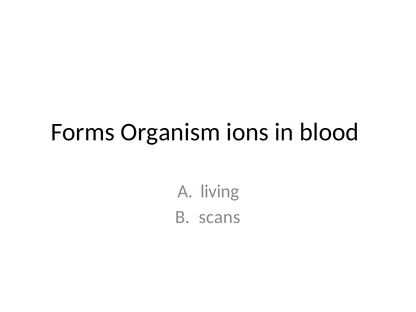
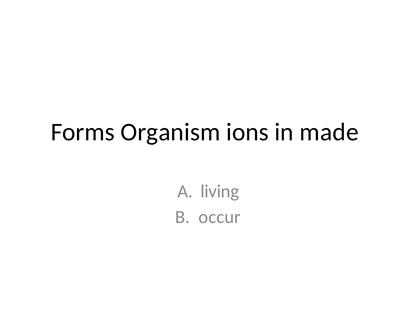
blood: blood -> made
scans: scans -> occur
